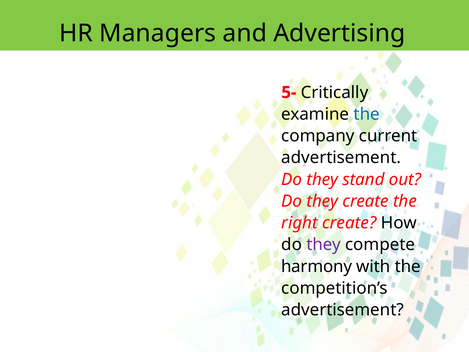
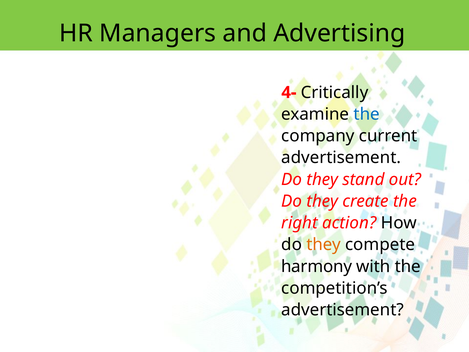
5-: 5- -> 4-
right create: create -> action
they at (324, 245) colour: purple -> orange
